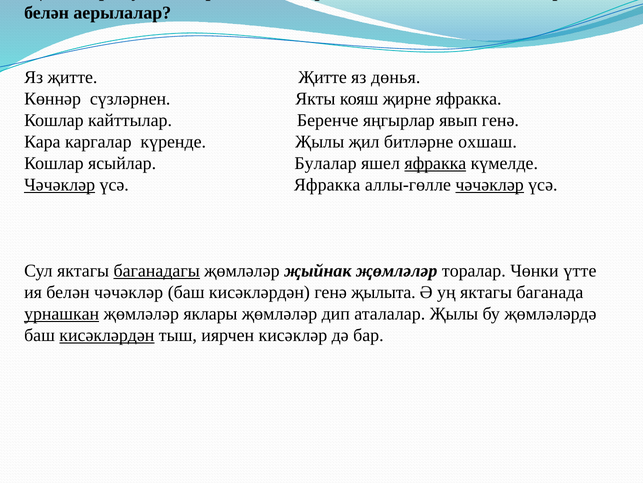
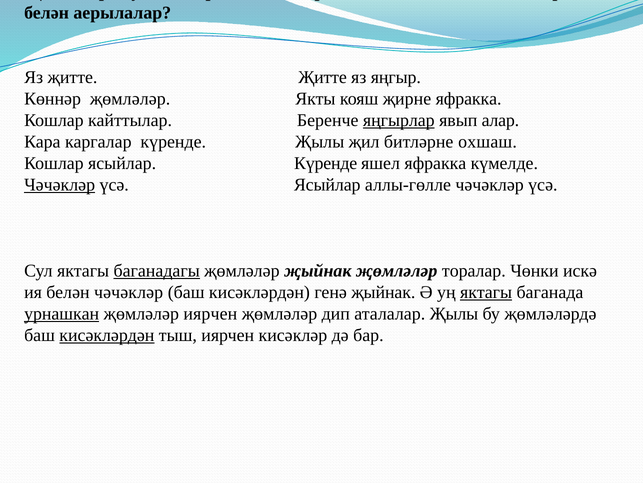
дөнья: дөнья -> яңгыр
Көннәр сүзләрнен: сүзләрнен -> җөмләләр
яңгырлар underline: none -> present
явып генә: генә -> алар
ясыйлар Булалар: Булалар -> Күренде
яфракка at (435, 163) underline: present -> none
үсә Яфракка: Яфракка -> Ясыйлар
чәчәкләр at (490, 185) underline: present -> none
үтте: үтте -> искә
генә җылыта: җылыта -> җыйнак
яктагы at (486, 292) underline: none -> present
җөмләләр яклары: яклары -> иярчен
